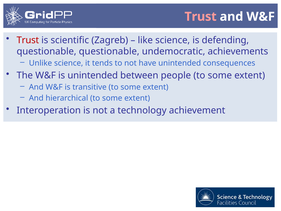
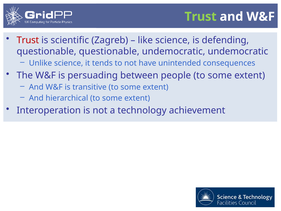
Trust at (201, 17) colour: pink -> light green
undemocratic achievements: achievements -> undemocratic
is unintended: unintended -> persuading
